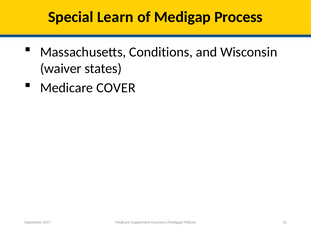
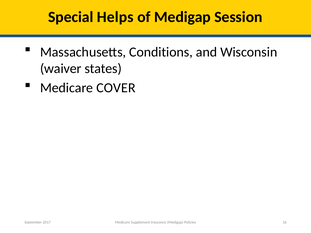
Learn: Learn -> Helps
Process: Process -> Session
